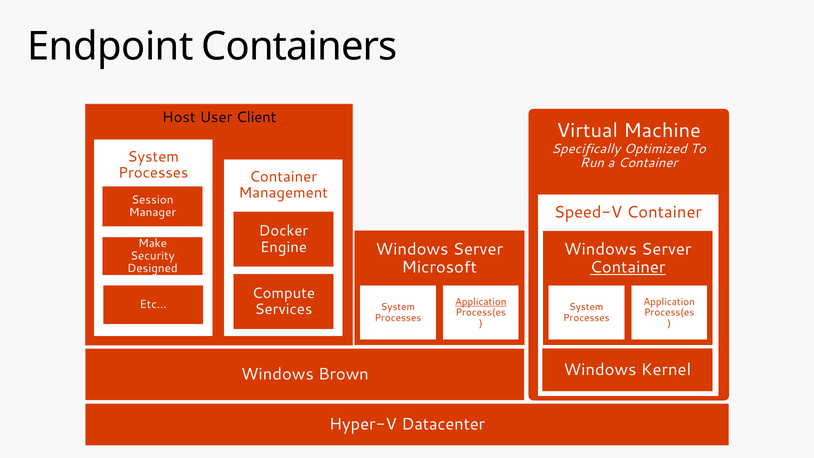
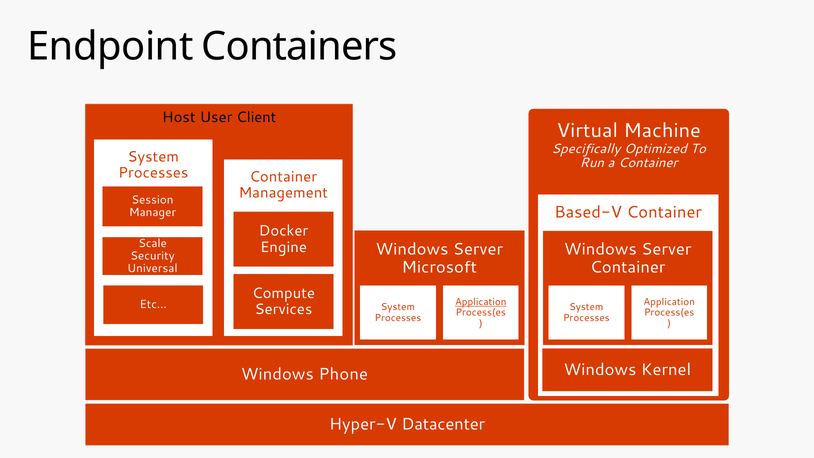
Speed-V: Speed-V -> Based-V
Make: Make -> Scale
Container at (628, 267) underline: present -> none
Designed: Designed -> Universal
Brown: Brown -> Phone
